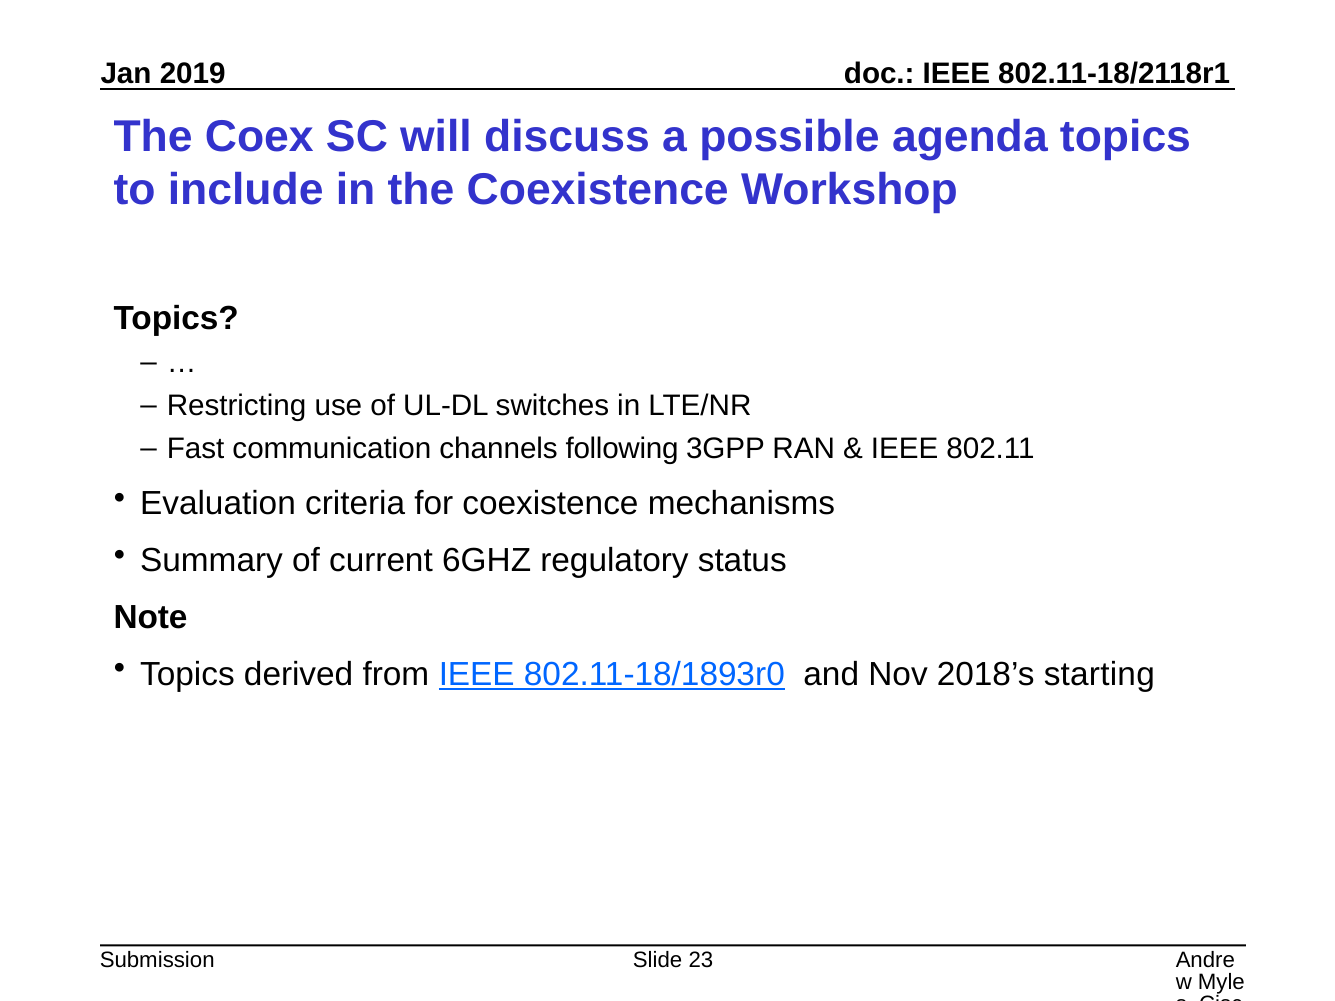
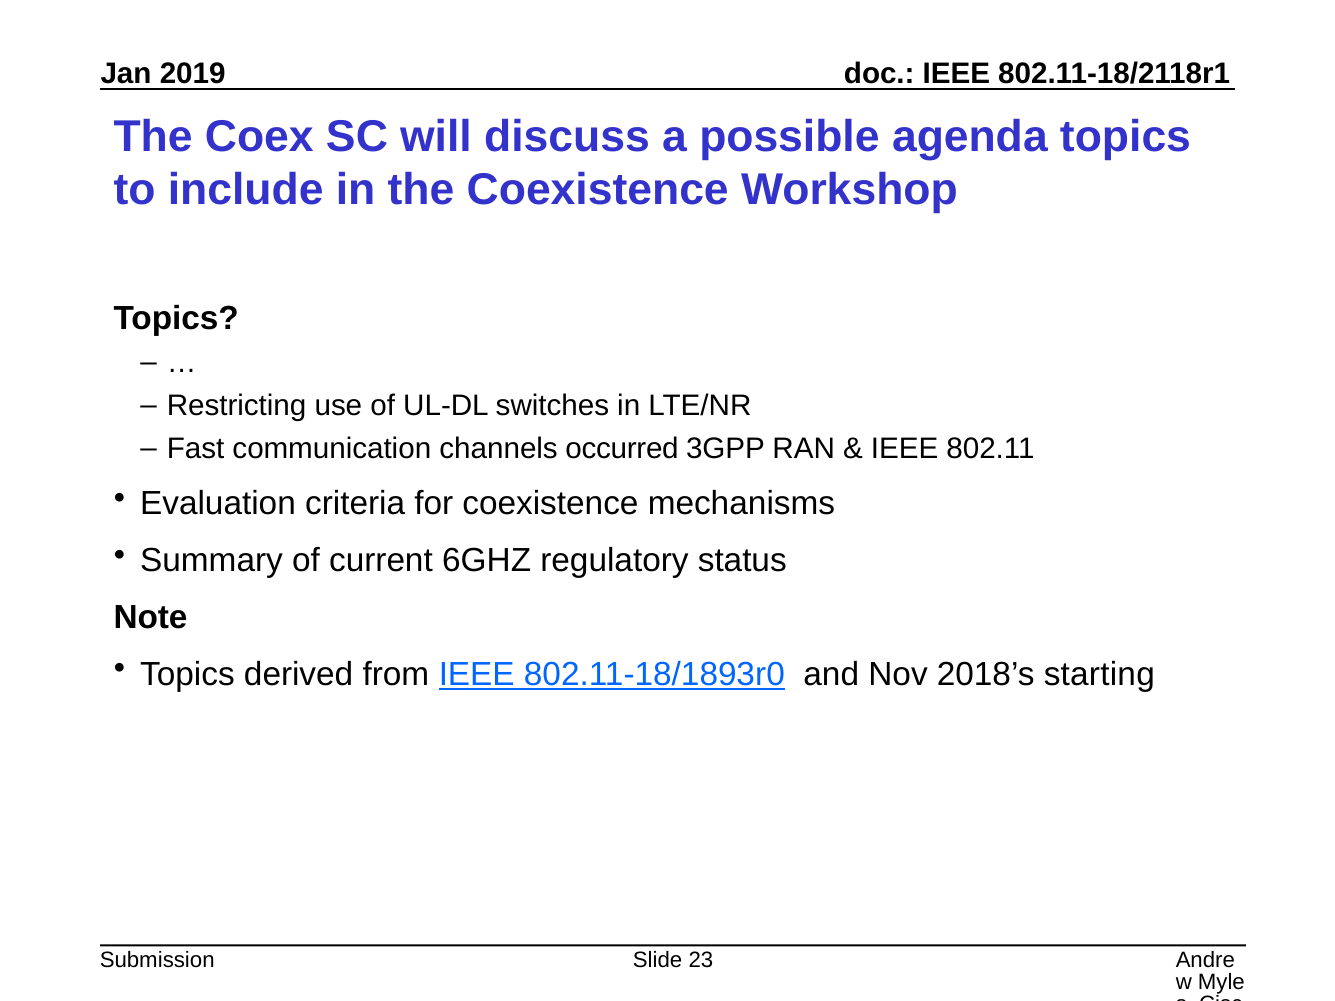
following: following -> occurred
